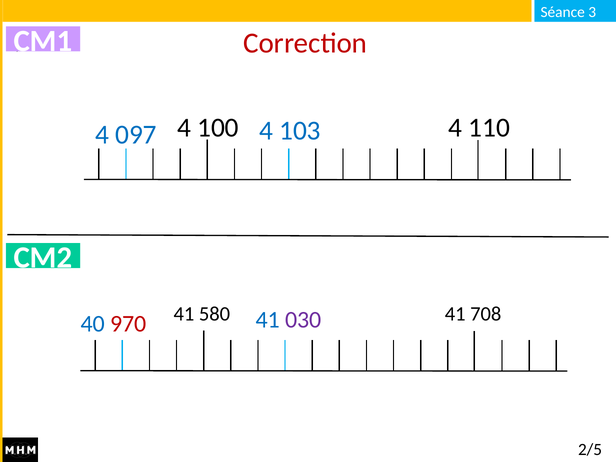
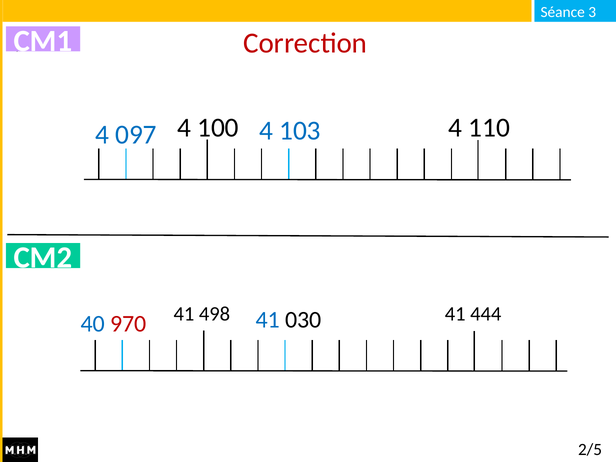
580: 580 -> 498
708: 708 -> 444
030 colour: purple -> black
